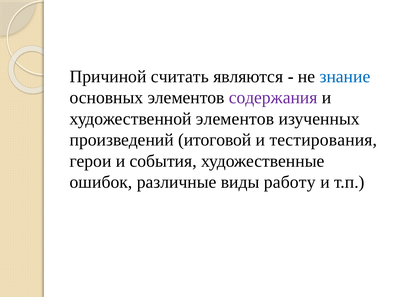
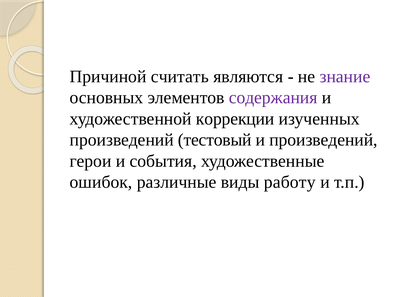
знание colour: blue -> purple
художественной элементов: элементов -> коррекции
итоговой: итоговой -> тестовый
и тестирования: тестирования -> произведений
